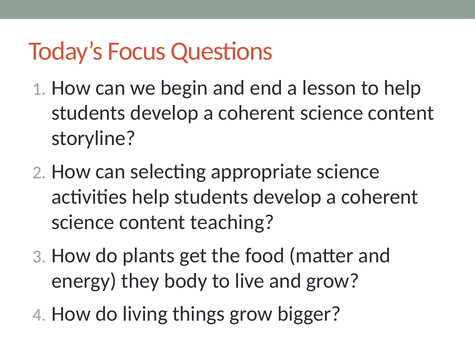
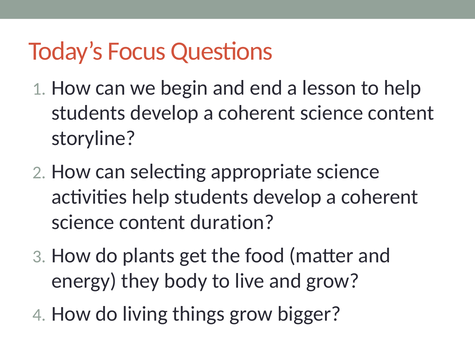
teaching: teaching -> duration
